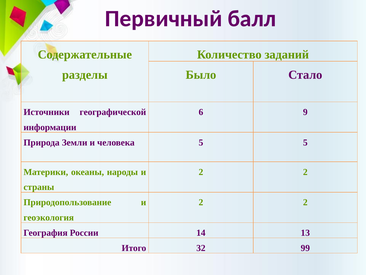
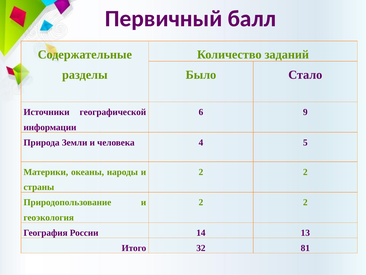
человека 5: 5 -> 4
99: 99 -> 81
